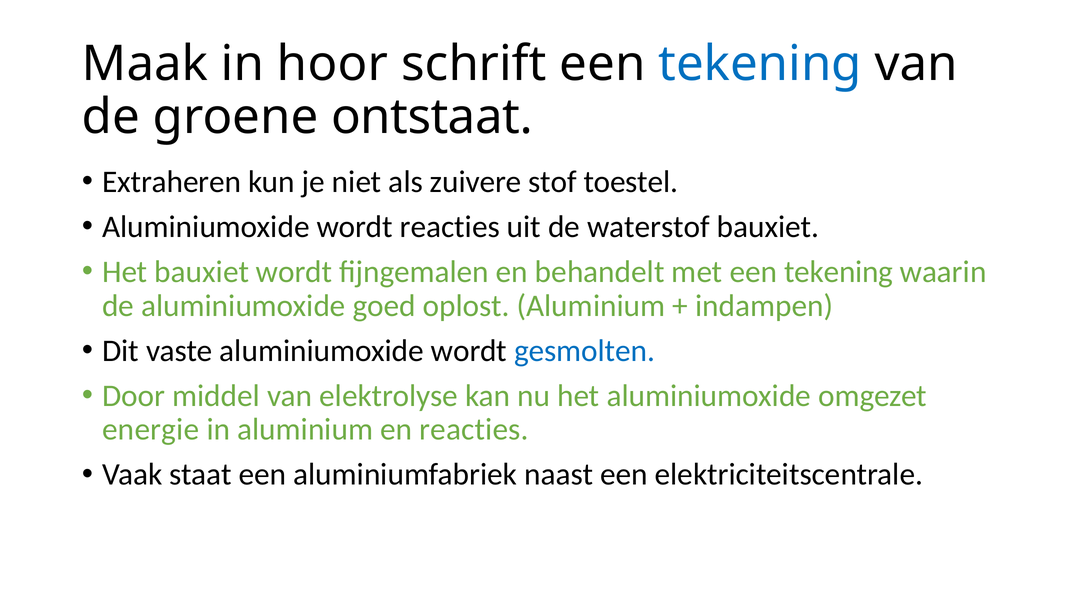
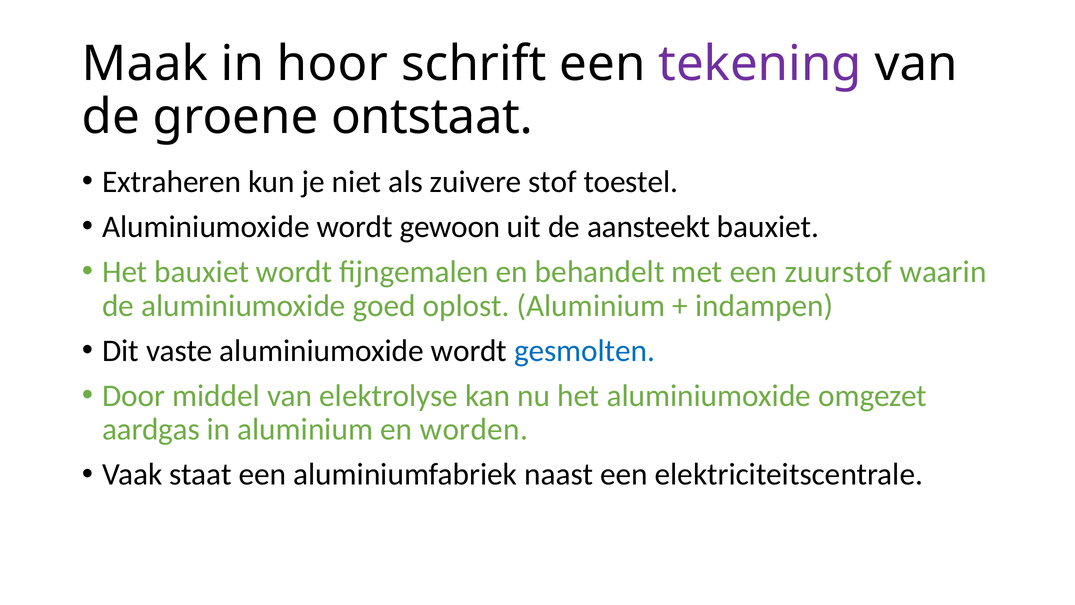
tekening at (760, 64) colour: blue -> purple
wordt reacties: reacties -> gewoon
waterstof: waterstof -> aansteekt
met een tekening: tekening -> zuurstof
energie: energie -> aardgas
en reacties: reacties -> worden
